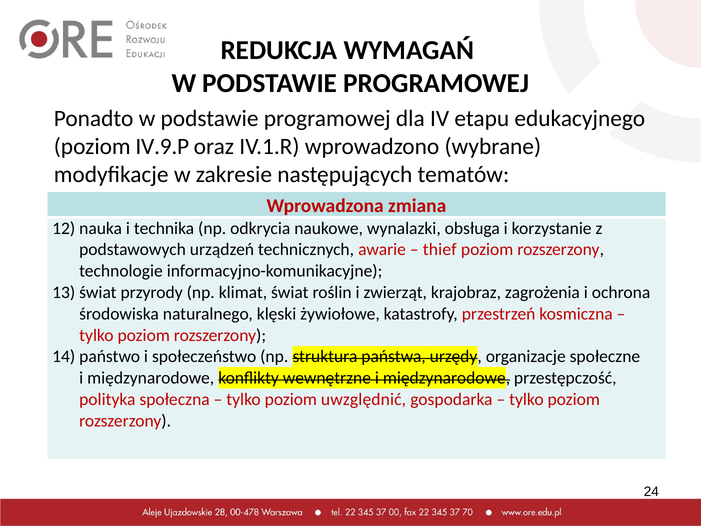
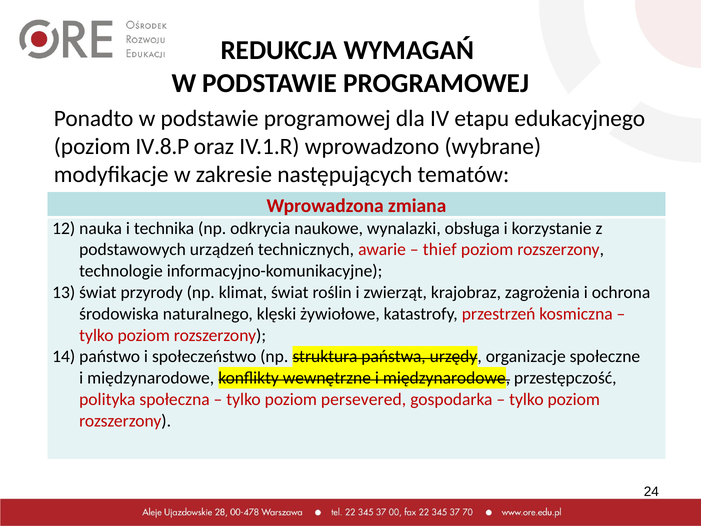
IV.9.P: IV.9.P -> IV.8.P
uwzględnić: uwzględnić -> persevered
